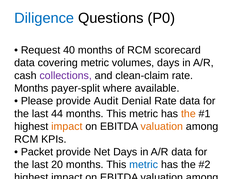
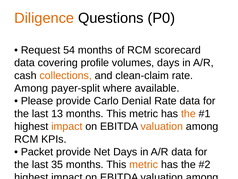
Diligence colour: blue -> orange
40: 40 -> 54
covering metric: metric -> profile
collections colour: purple -> orange
Months at (31, 88): Months -> Among
Audit: Audit -> Carlo
44: 44 -> 13
20: 20 -> 35
metric at (144, 164) colour: blue -> orange
